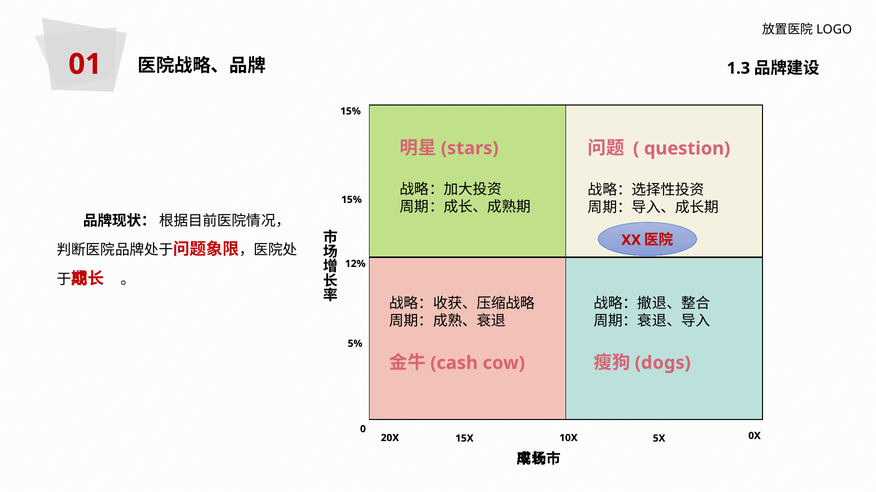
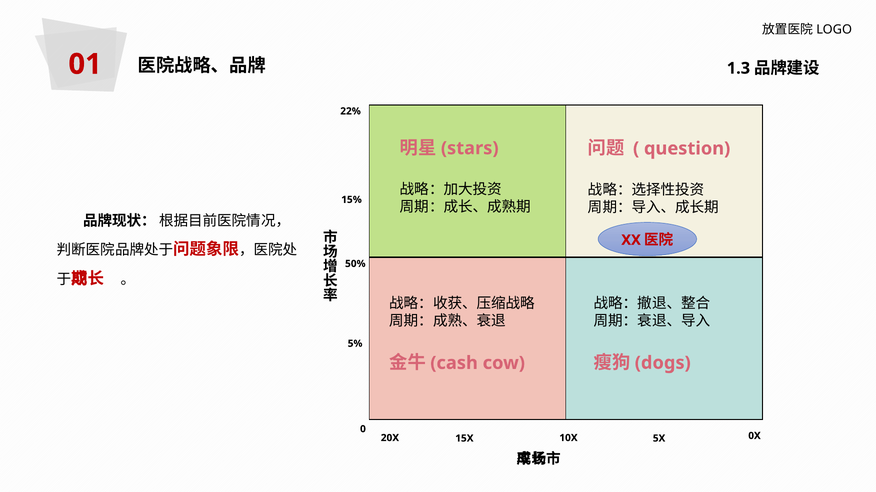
15% at (351, 111): 15% -> 22%
12%: 12% -> 50%
